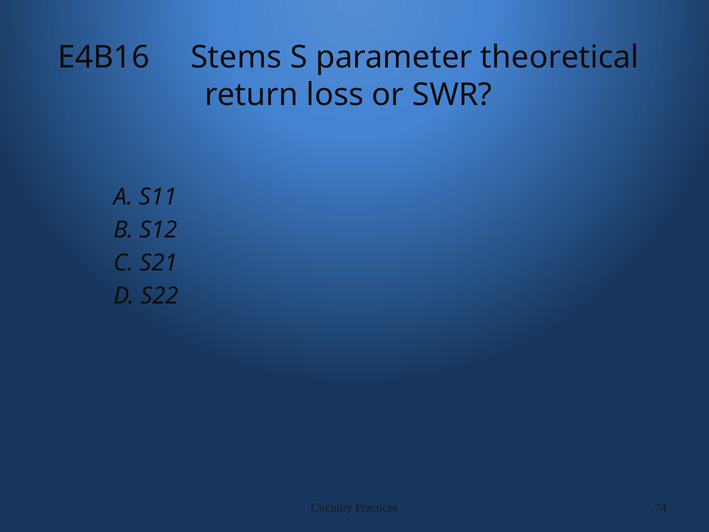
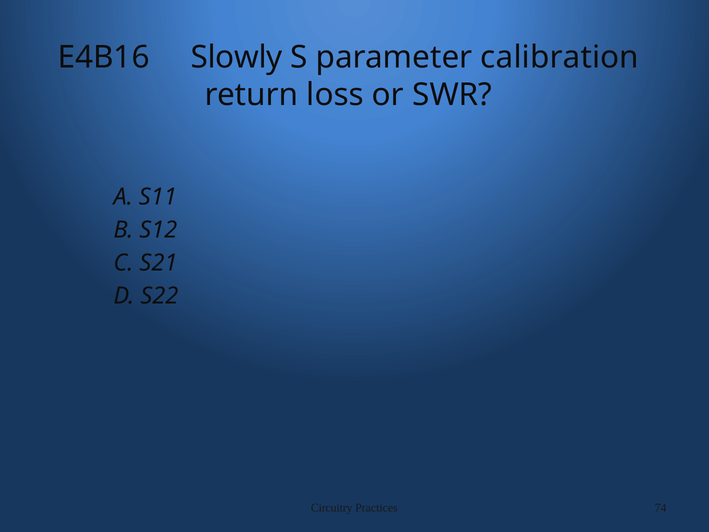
Stems: Stems -> Slowly
theoretical: theoretical -> calibration
